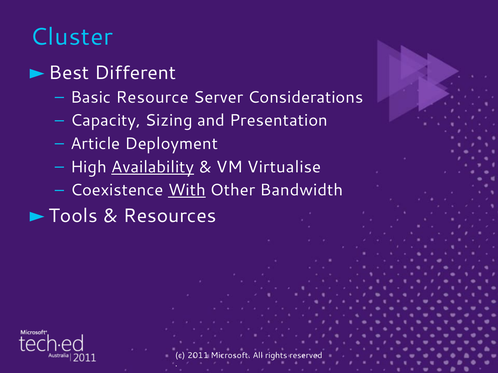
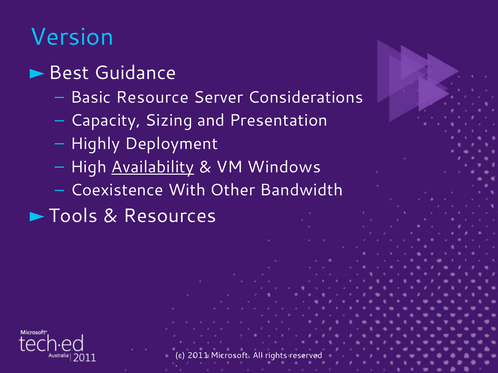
Cluster: Cluster -> Version
Different: Different -> Guidance
Article: Article -> Highly
Virtualise: Virtualise -> Windows
With underline: present -> none
